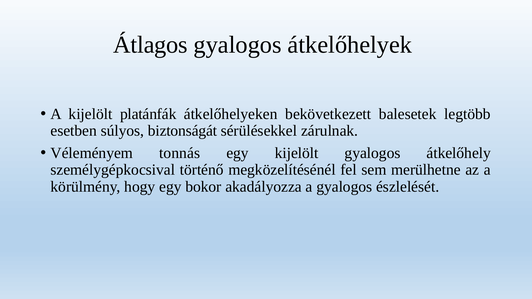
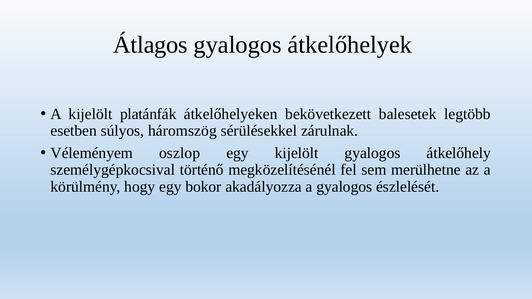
biztonságát: biztonságát -> háromszög
tonnás: tonnás -> oszlop
